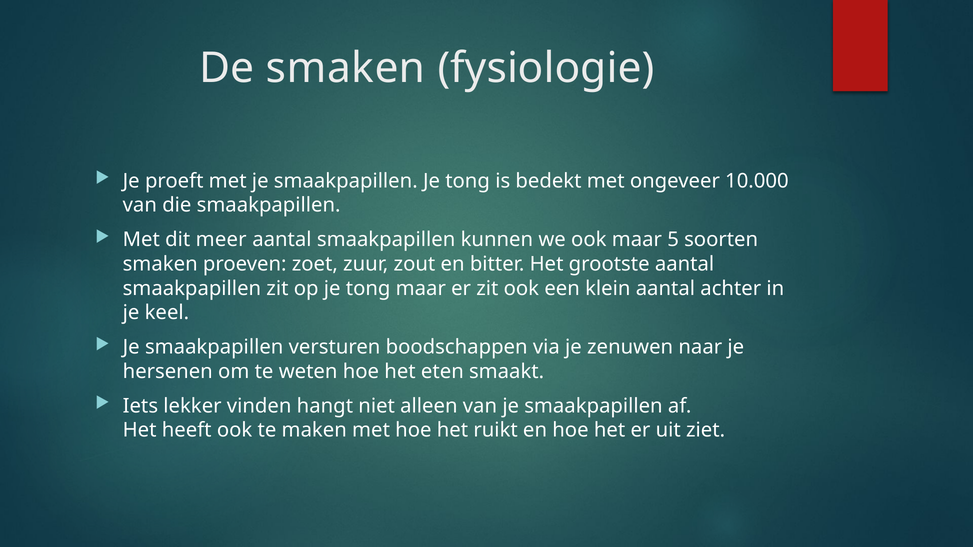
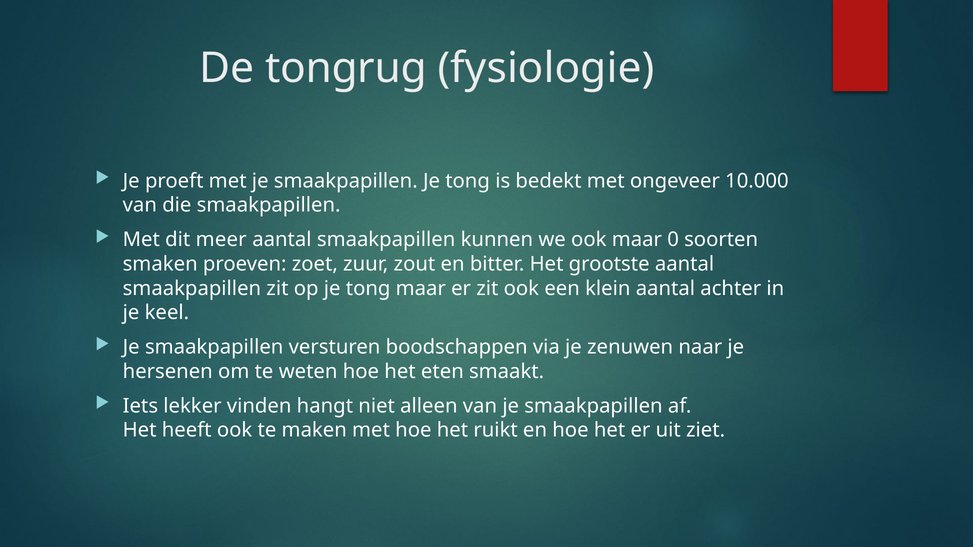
De smaken: smaken -> tongrug
5: 5 -> 0
